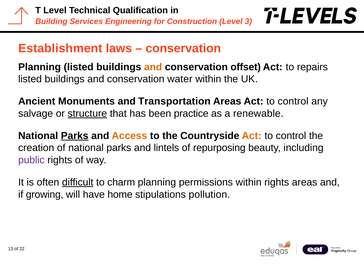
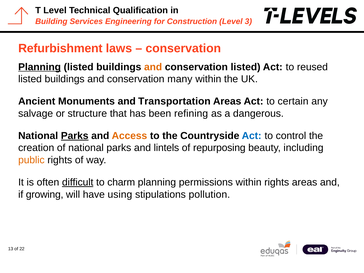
Establishment: Establishment -> Refurbishment
Planning at (40, 67) underline: none -> present
conservation offset: offset -> listed
repairs: repairs -> reused
water: water -> many
Areas Act to control: control -> certain
structure underline: present -> none
practice: practice -> refining
renewable: renewable -> dangerous
Act at (252, 136) colour: orange -> blue
public colour: purple -> orange
home: home -> using
